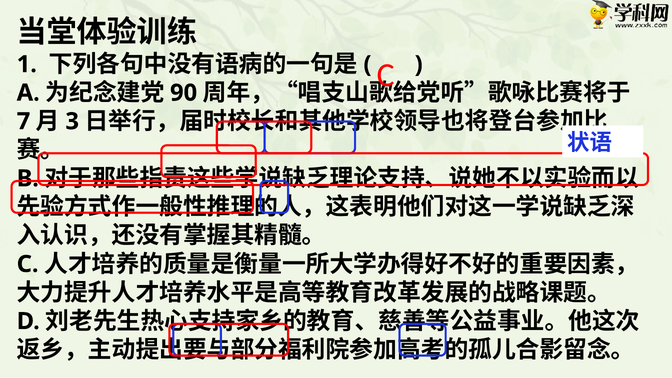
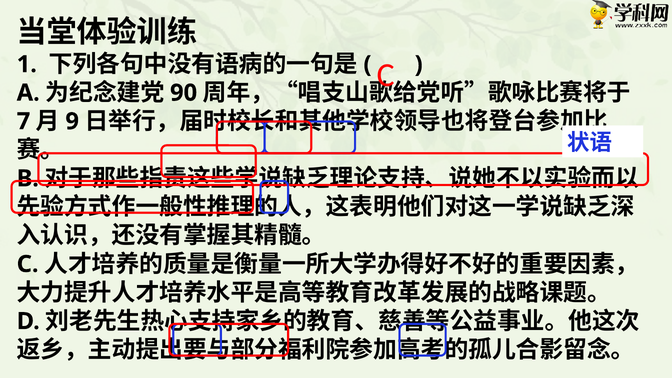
3: 3 -> 9
